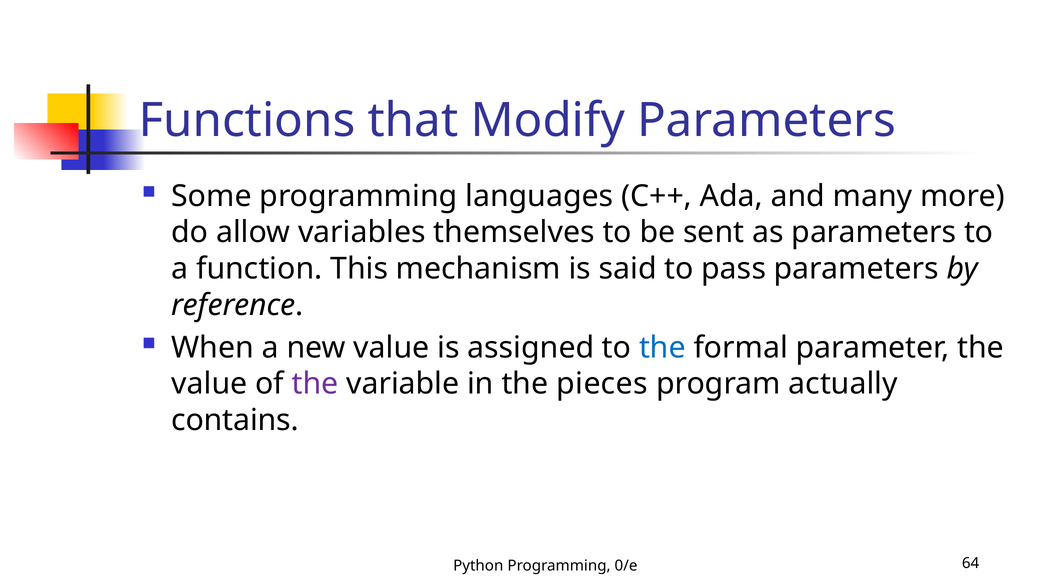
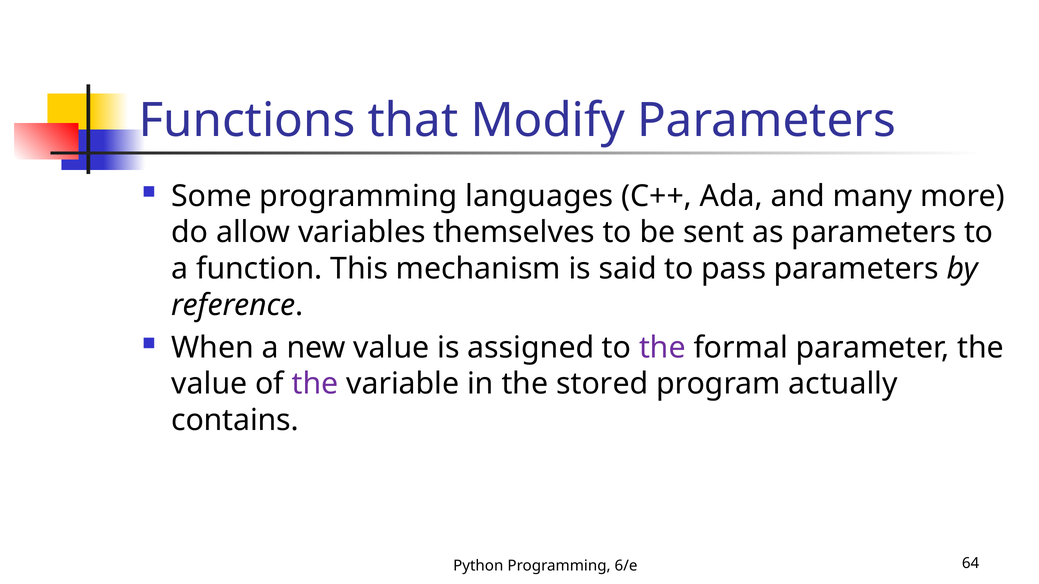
the at (662, 348) colour: blue -> purple
pieces: pieces -> stored
0/e: 0/e -> 6/e
